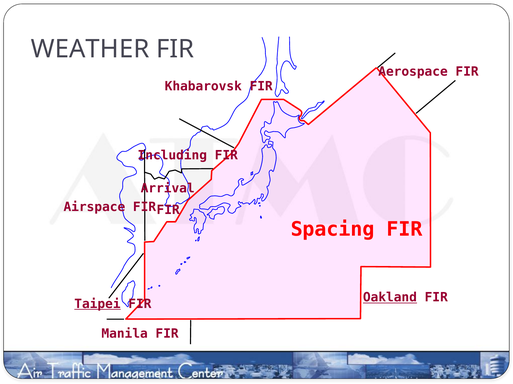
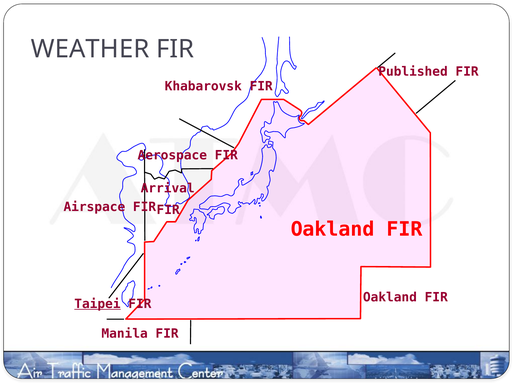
Aerospace: Aerospace -> Published
Including: Including -> Aerospace
Spacing at (333, 230): Spacing -> Oakland
Oakland at (390, 298) underline: present -> none
